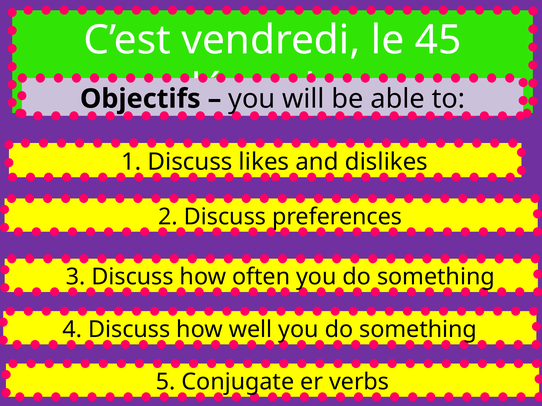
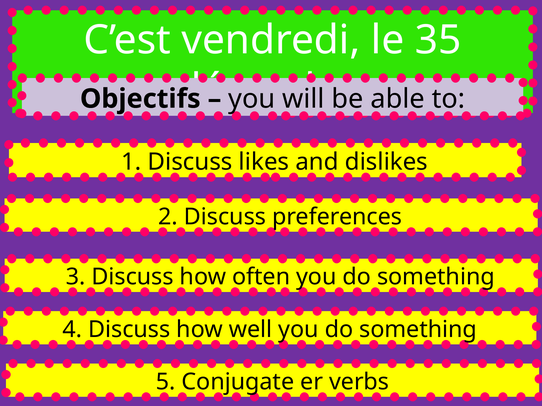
45: 45 -> 35
